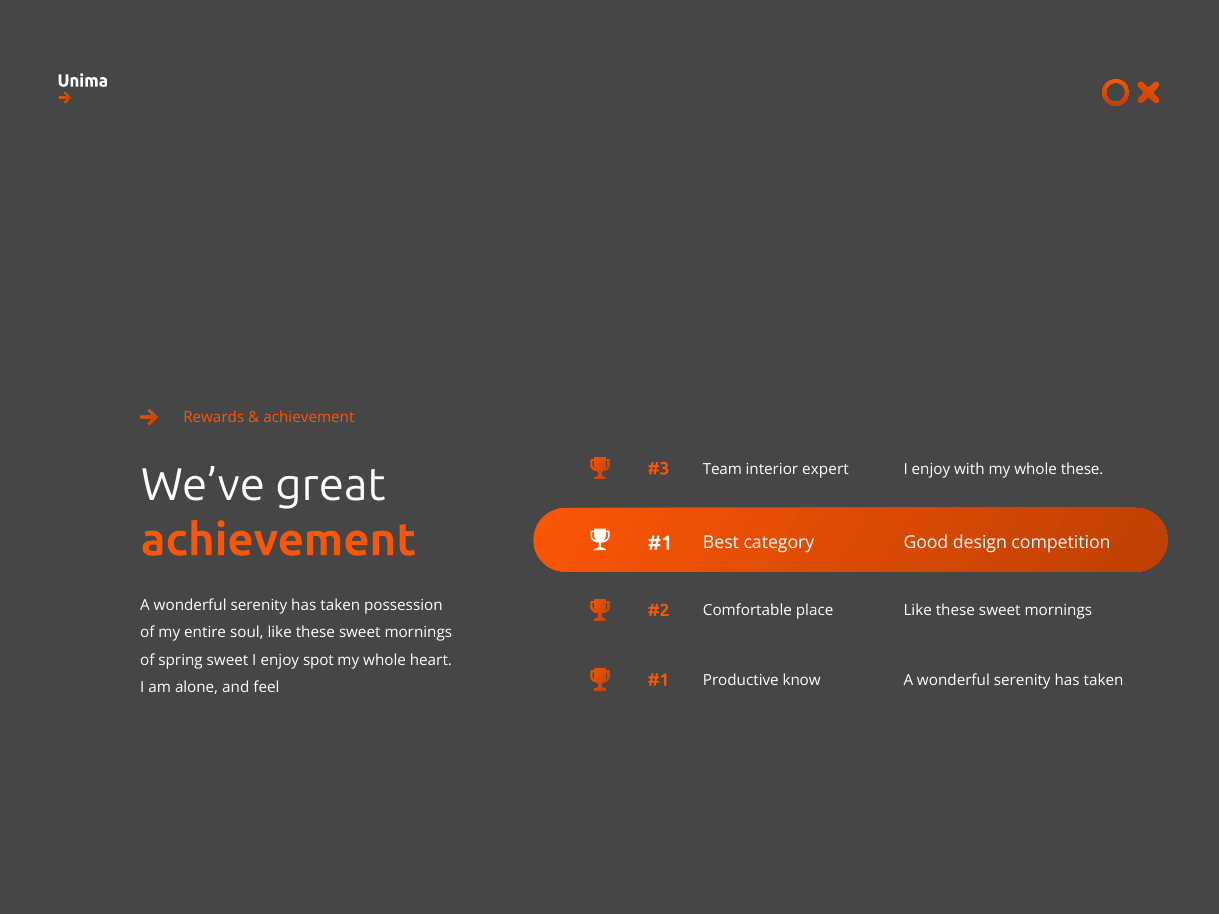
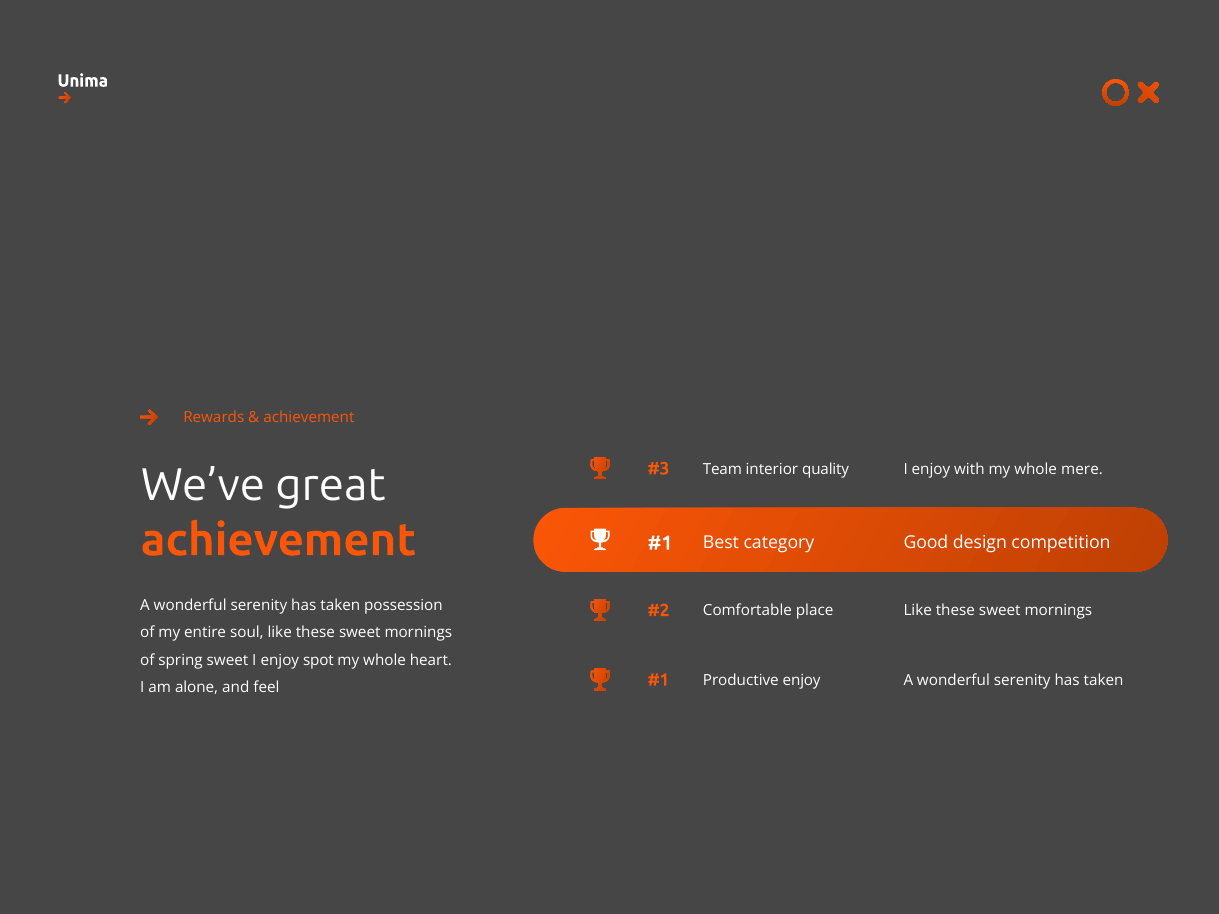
expert: expert -> quality
whole these: these -> mere
Productive know: know -> enjoy
